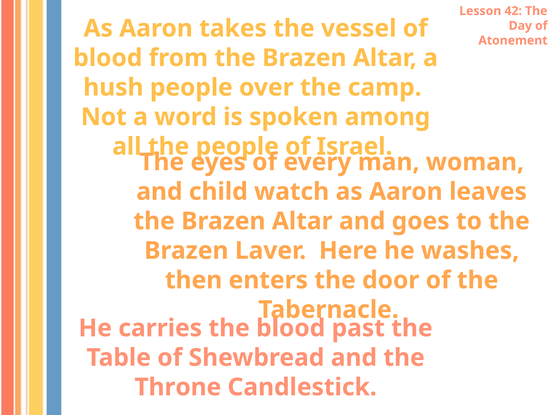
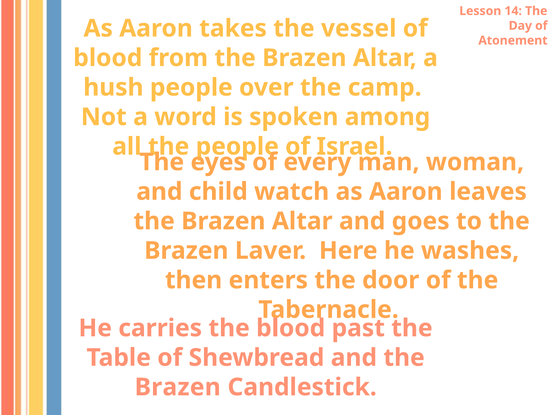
42: 42 -> 14
Throne at (178, 387): Throne -> Brazen
